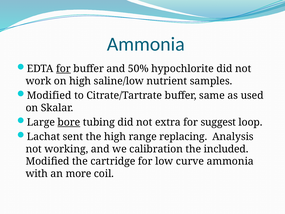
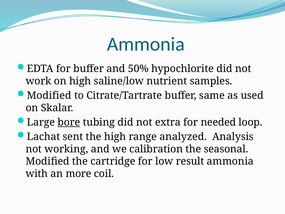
for at (63, 69) underline: present -> none
suggest: suggest -> needed
replacing: replacing -> analyzed
included: included -> seasonal
curve: curve -> result
